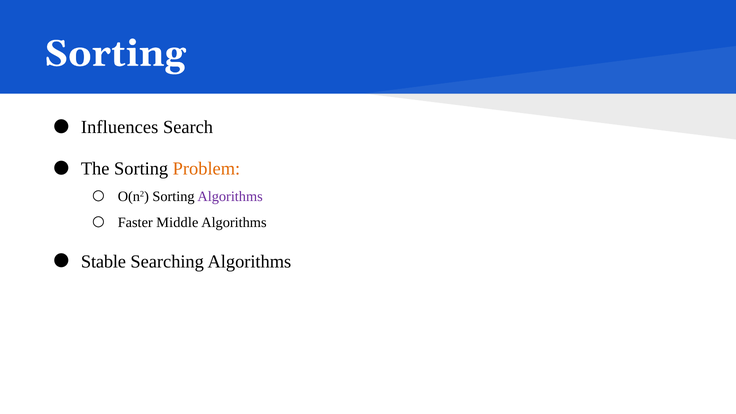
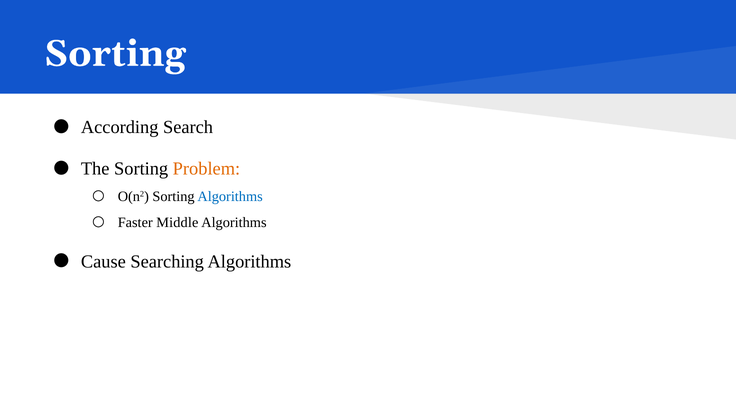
Influences: Influences -> According
Algorithms at (230, 197) colour: purple -> blue
Stable: Stable -> Cause
